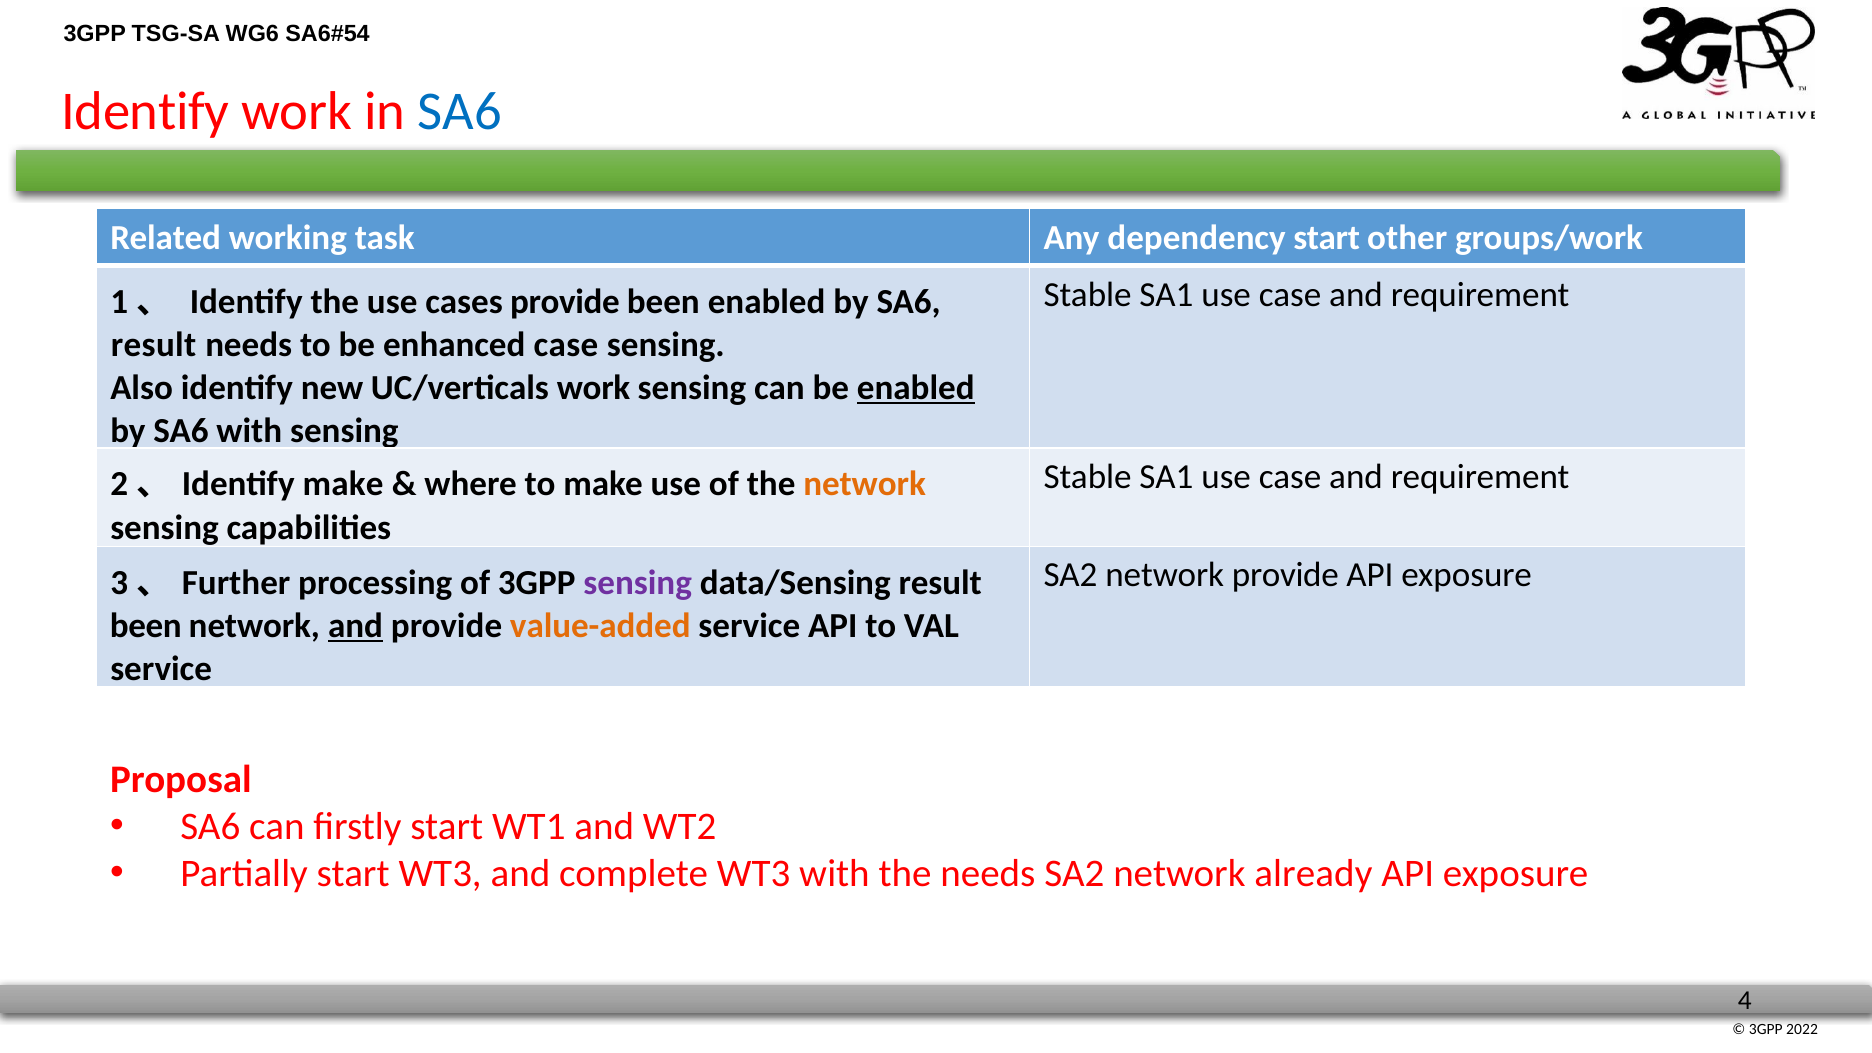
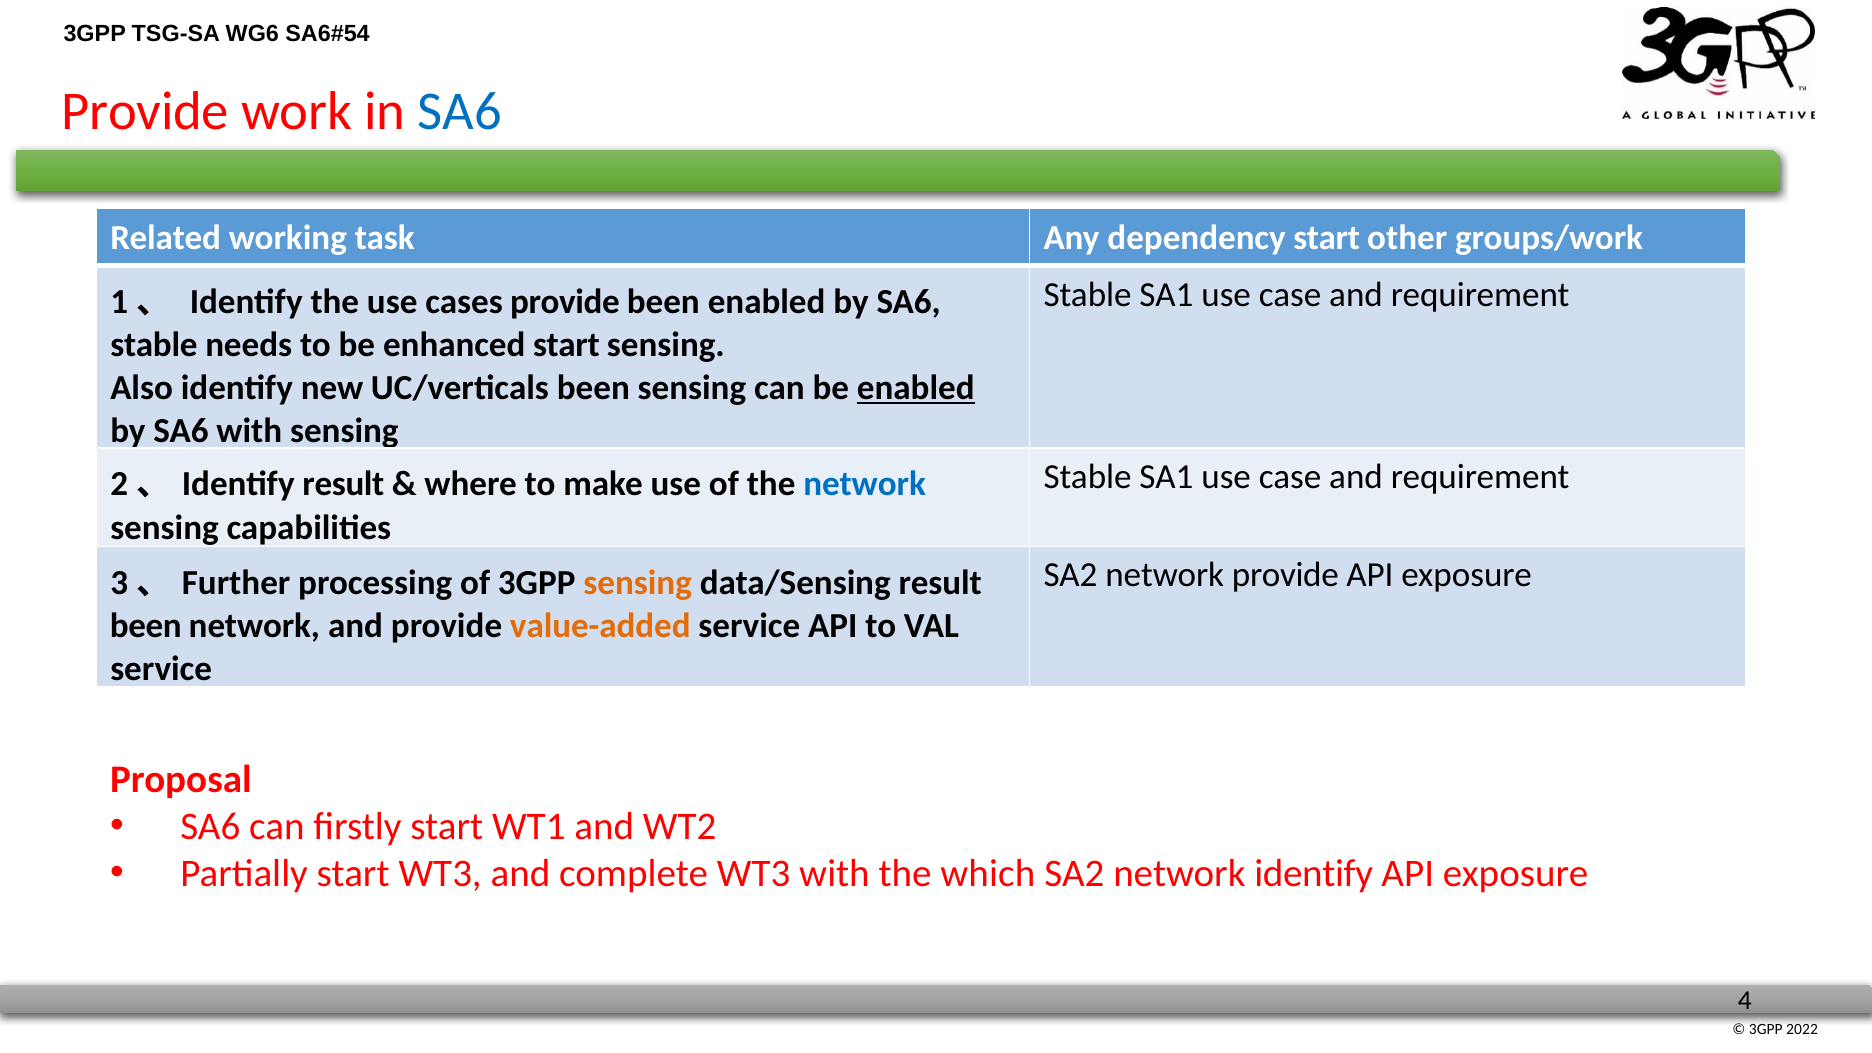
Identify at (145, 112): Identify -> Provide
result at (154, 345): result -> stable
enhanced case: case -> start
UC/verticals work: work -> been
Identify make: make -> result
network at (865, 484) colour: orange -> blue
sensing at (638, 583) colour: purple -> orange
and at (355, 626) underline: present -> none
the needs: needs -> which
network already: already -> identify
